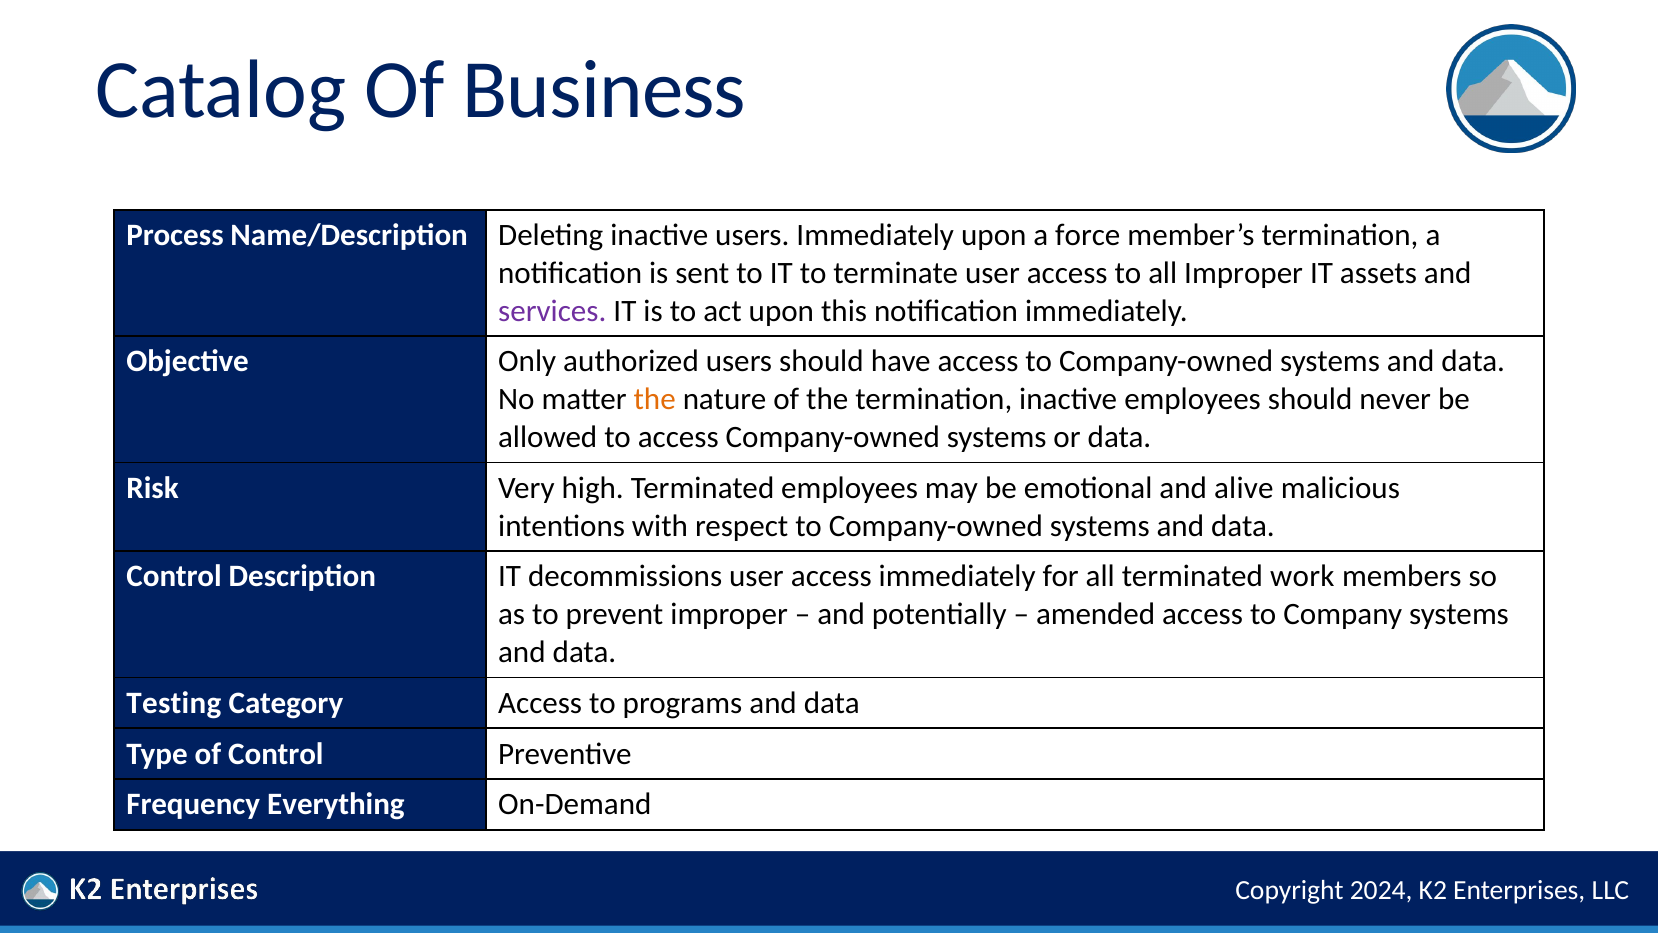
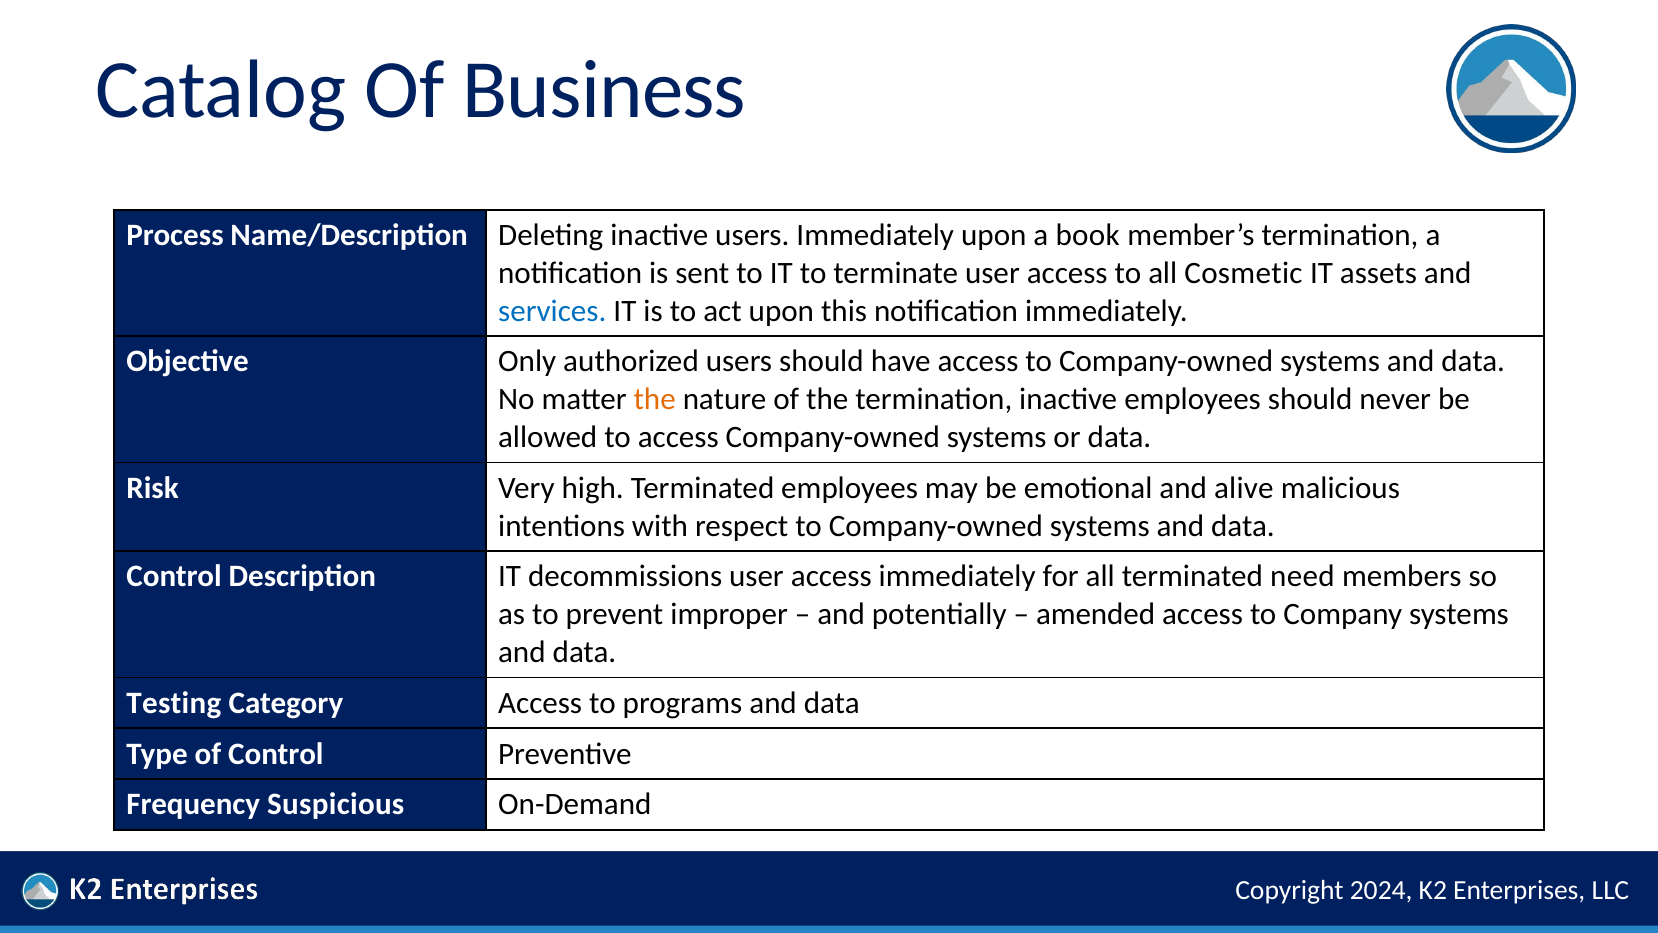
force: force -> book
all Improper: Improper -> Cosmetic
services colour: purple -> blue
work: work -> need
Everything: Everything -> Suspicious
